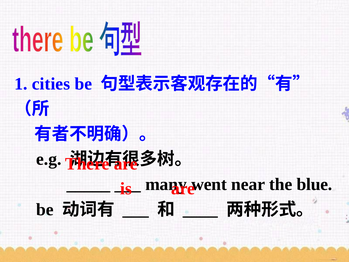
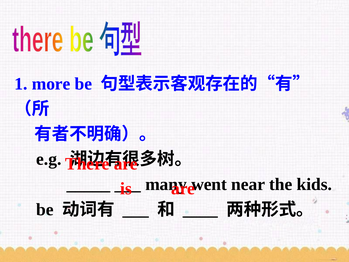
cities: cities -> more
blue: blue -> kids
